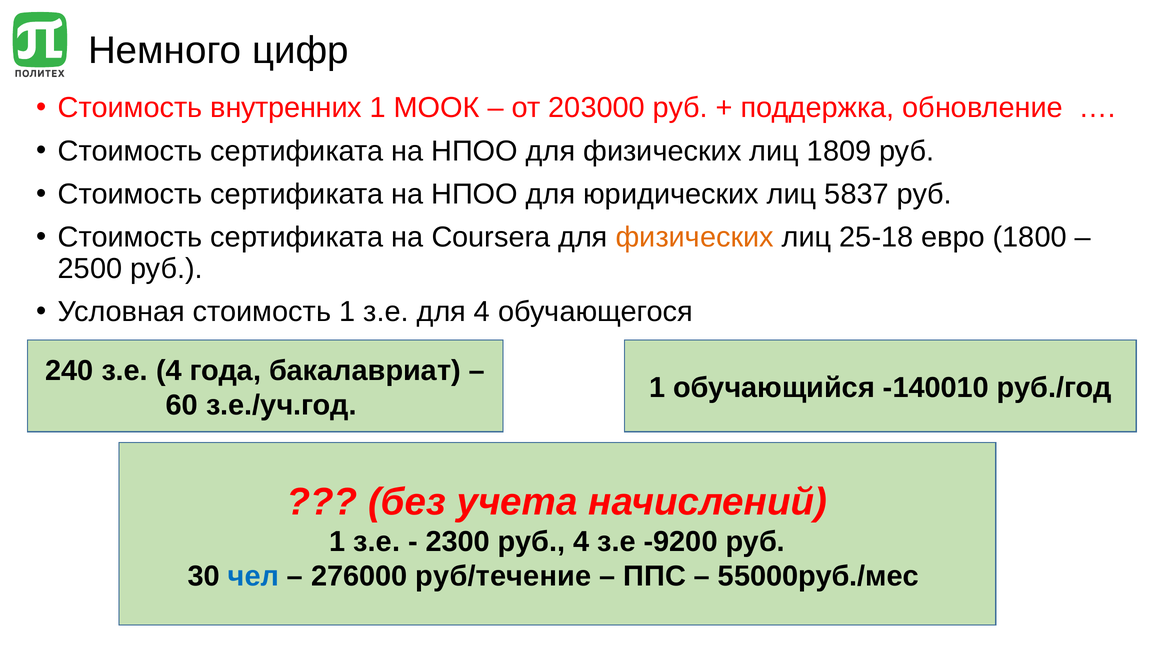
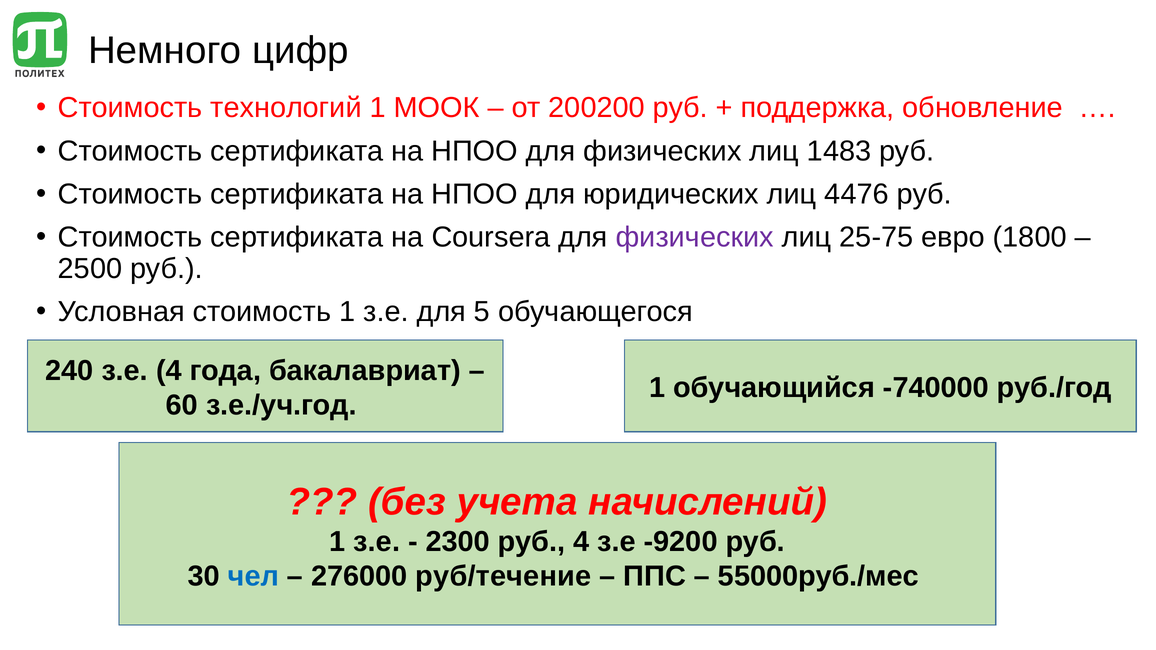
внутренних: внутренних -> технологий
203000: 203000 -> 200200
1809: 1809 -> 1483
5837: 5837 -> 4476
физических at (695, 238) colour: orange -> purple
25-18: 25-18 -> 25-75
для 4: 4 -> 5
-140010: -140010 -> -740000
